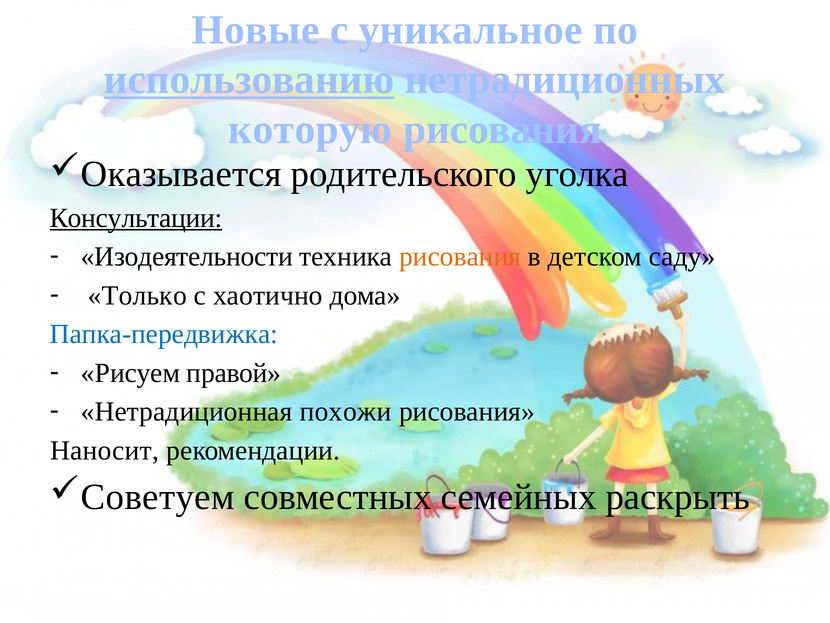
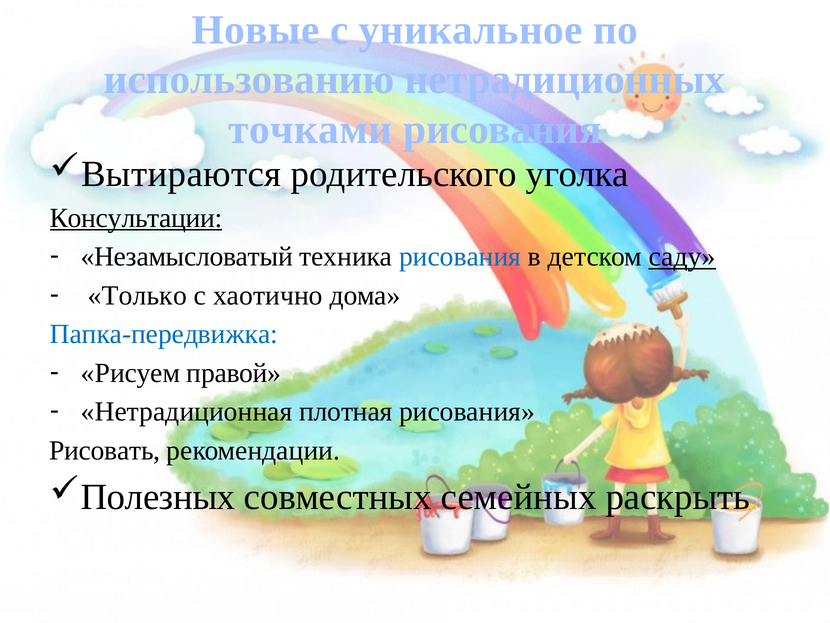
использованию underline: present -> none
которую: которую -> точками
Оказывается: Оказывается -> Вытираются
Изодеятельности: Изодеятельности -> Незамысловатый
рисования at (460, 256) colour: orange -> blue
саду underline: none -> present
похожи: похожи -> плотная
Наносит: Наносит -> Рисовать
Советуем: Советуем -> Полезных
